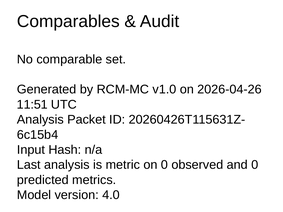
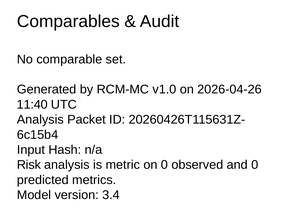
11:51: 11:51 -> 11:40
Last: Last -> Risk
4.0: 4.0 -> 3.4
